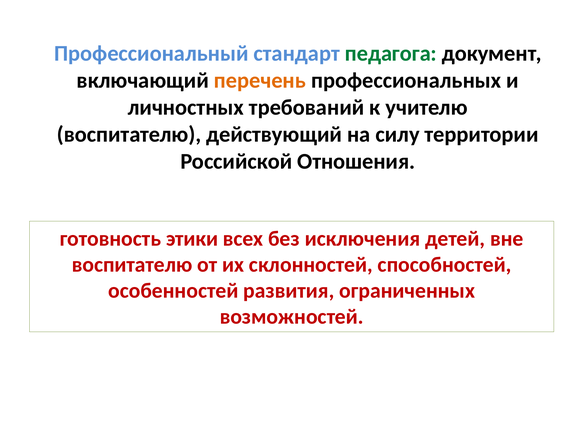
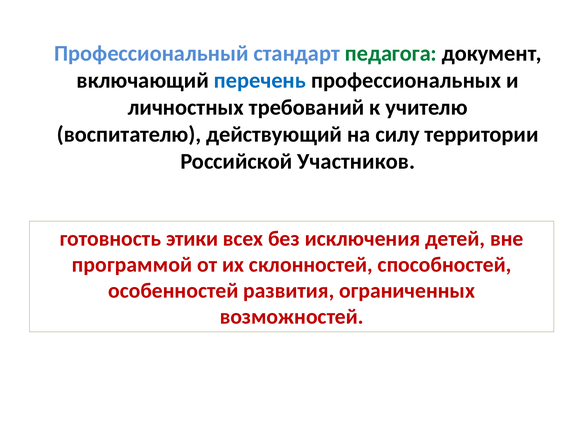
перечень colour: orange -> blue
Отношения: Отношения -> Участников
воспитателю at (132, 265): воспитателю -> программой
